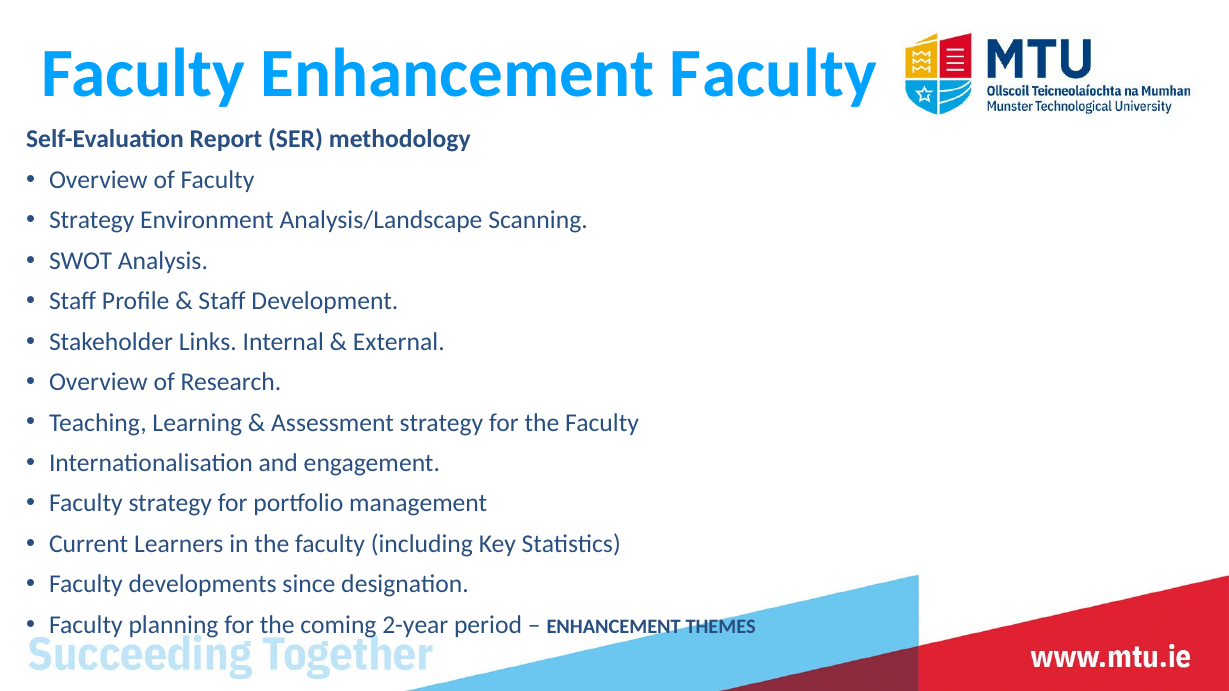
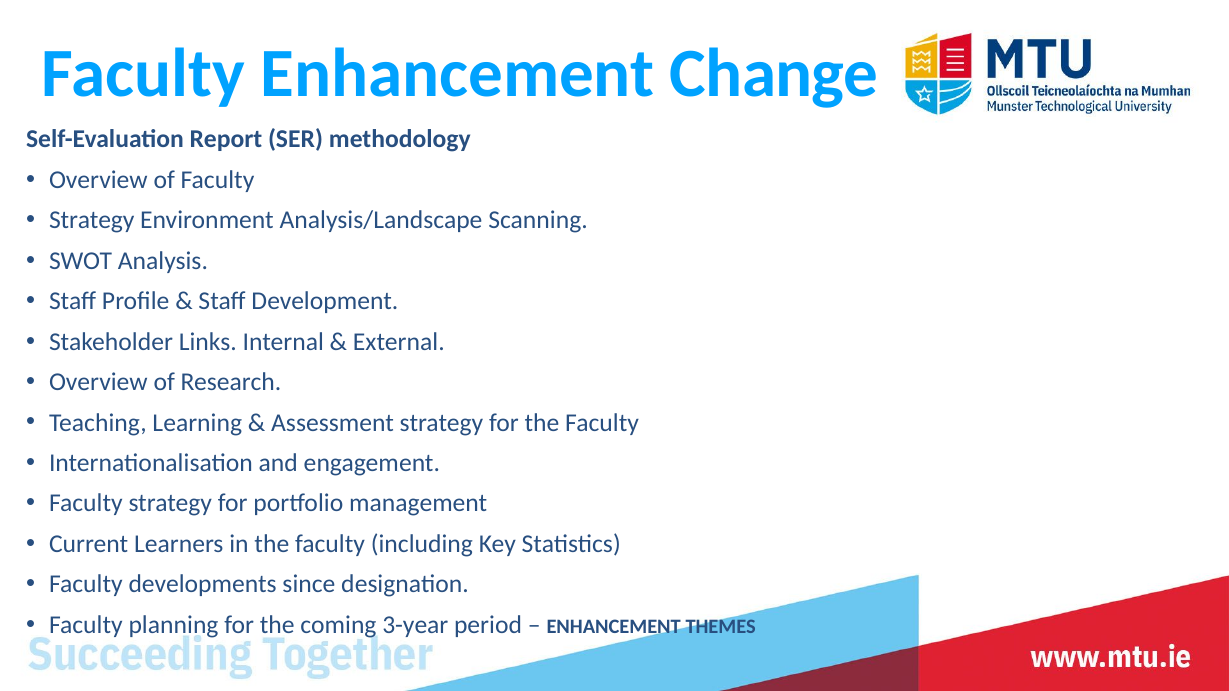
Enhancement Faculty: Faculty -> Change
2-year: 2-year -> 3-year
